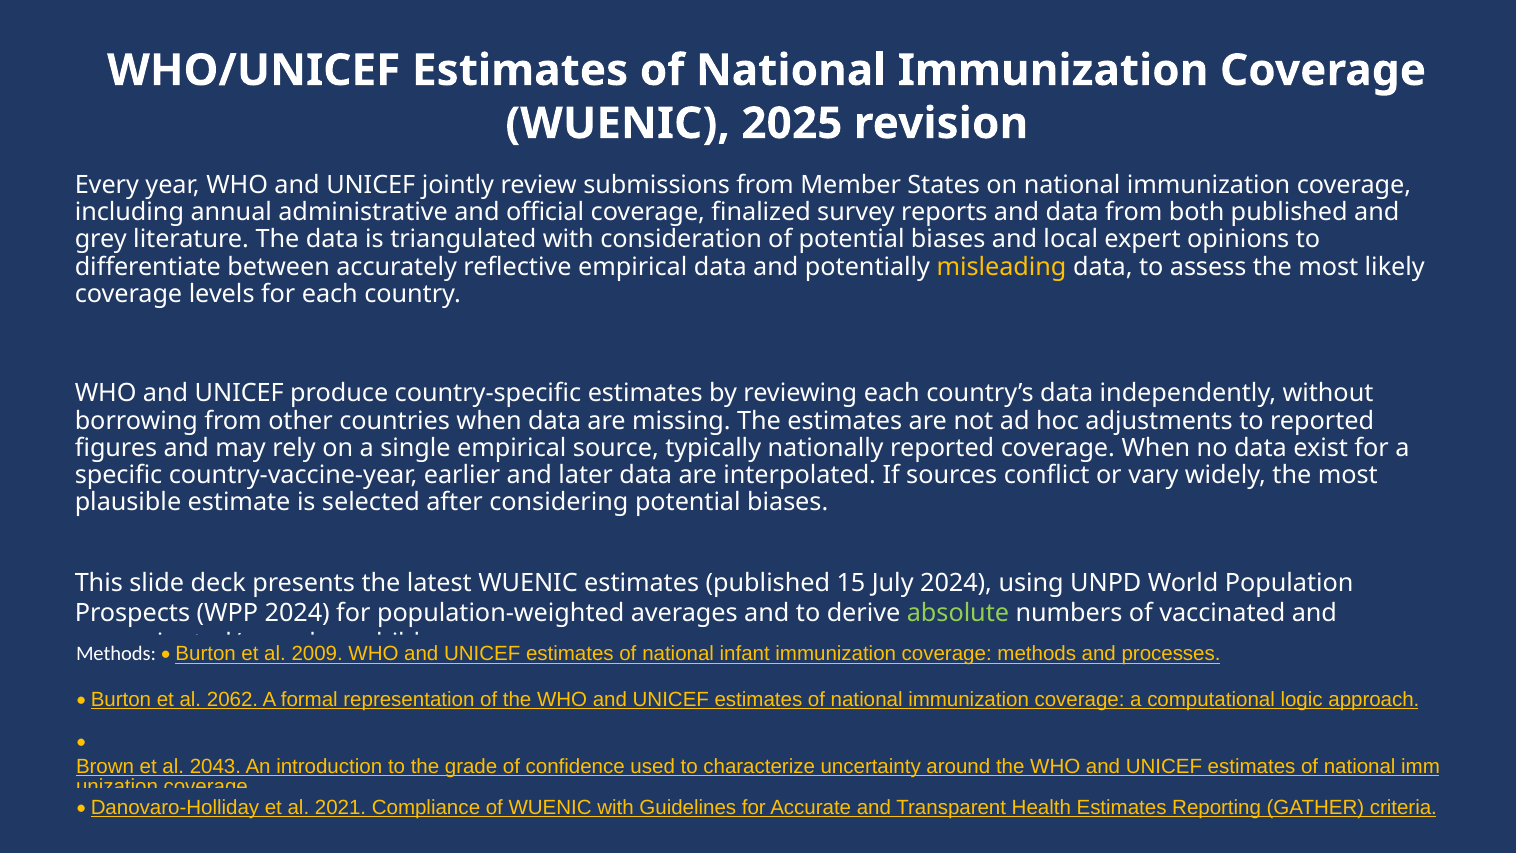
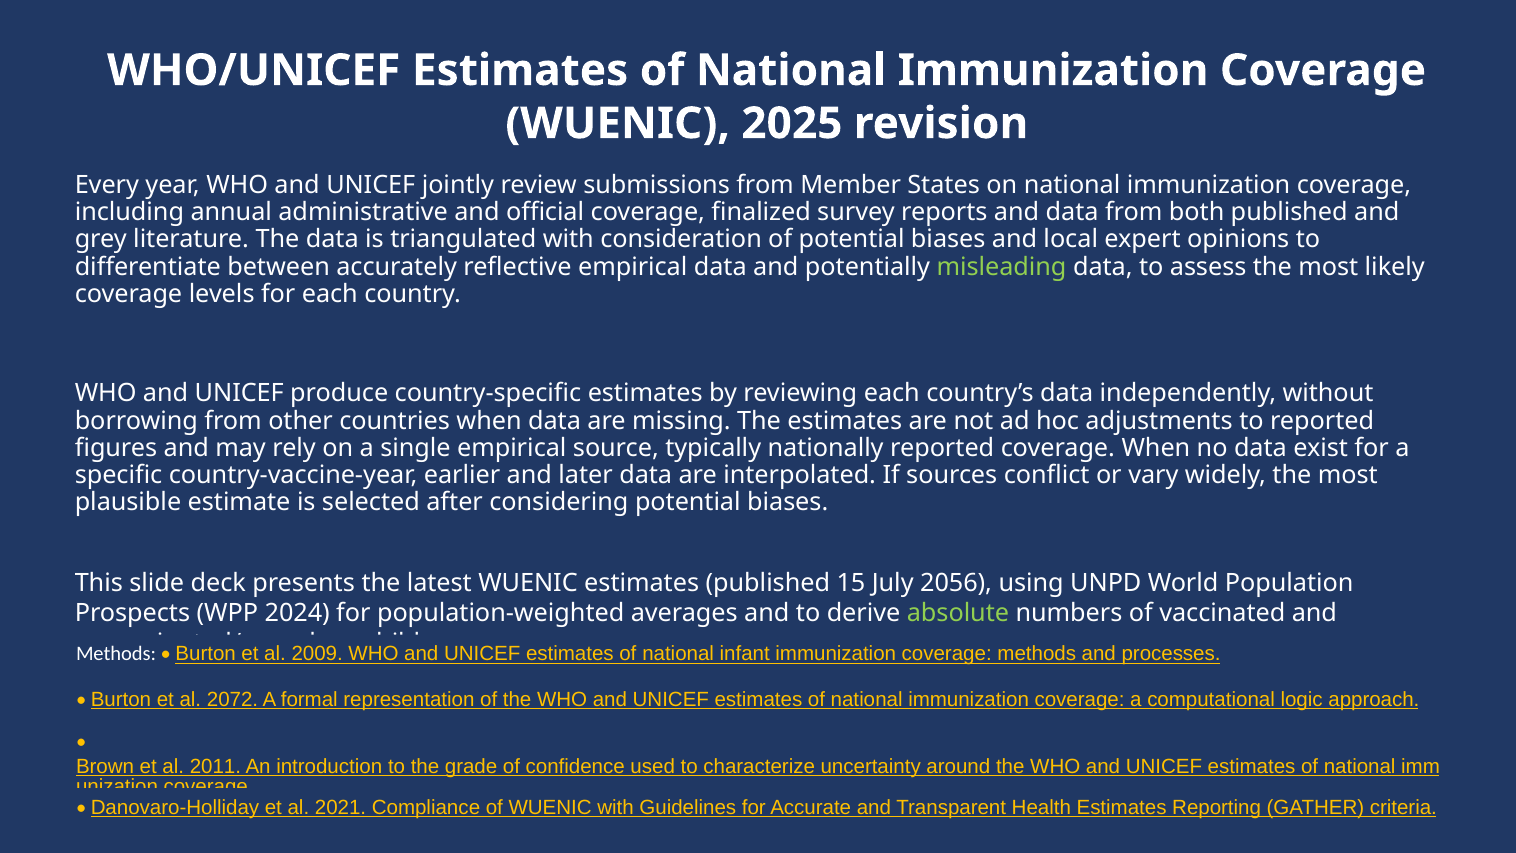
misleading colour: yellow -> light green
July 2024: 2024 -> 2056
2062: 2062 -> 2072
2043: 2043 -> 2011
